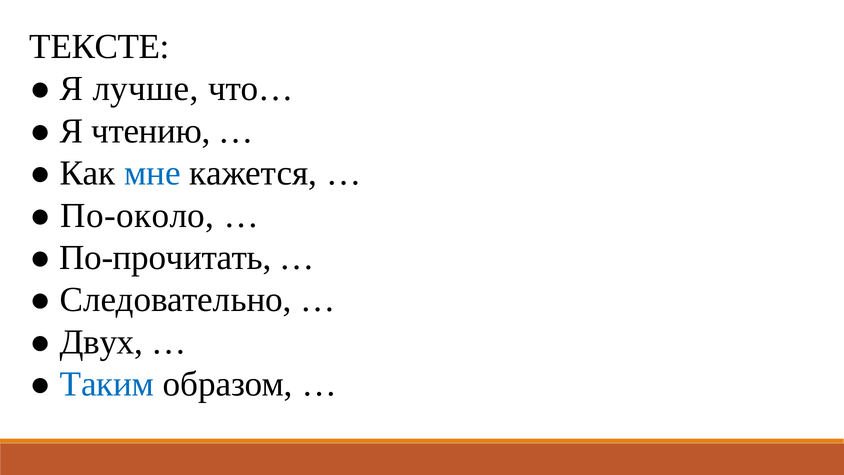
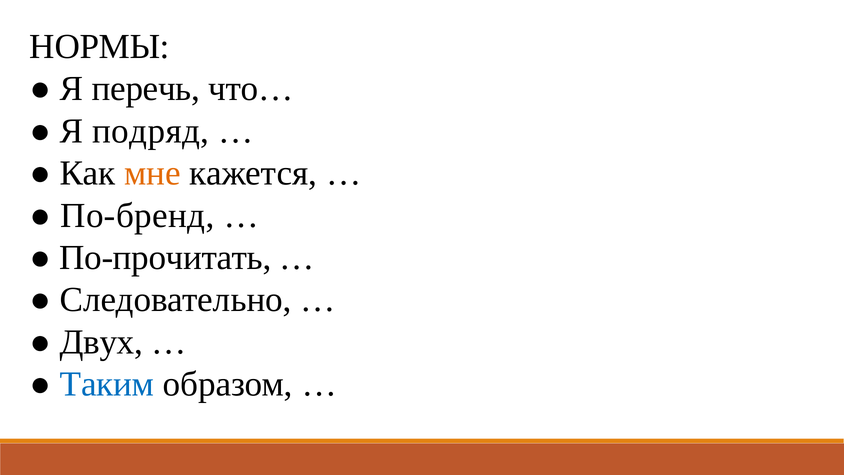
ТЕКСТЕ: ТЕКСТЕ -> НОРМЫ
лучше: лучше -> перечь
чтению: чтению -> подряд
мне colour: blue -> orange
По-около: По-около -> По-бренд
